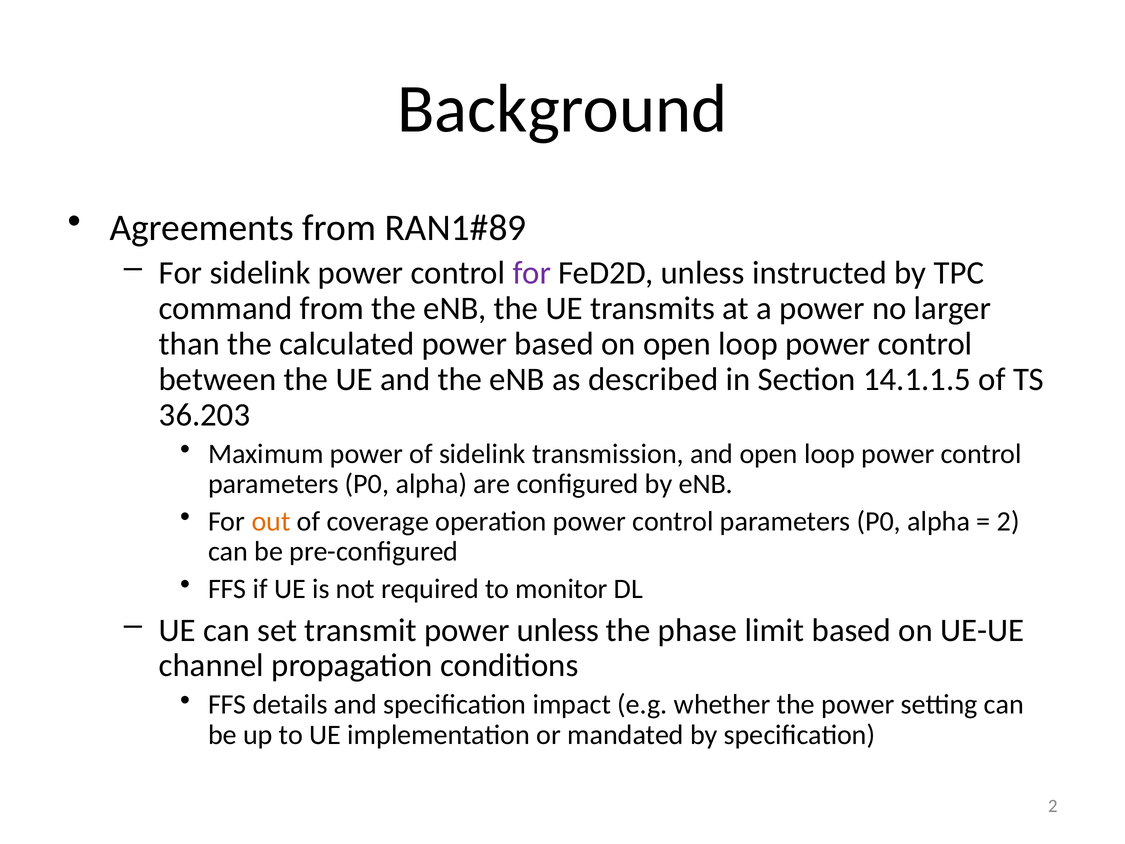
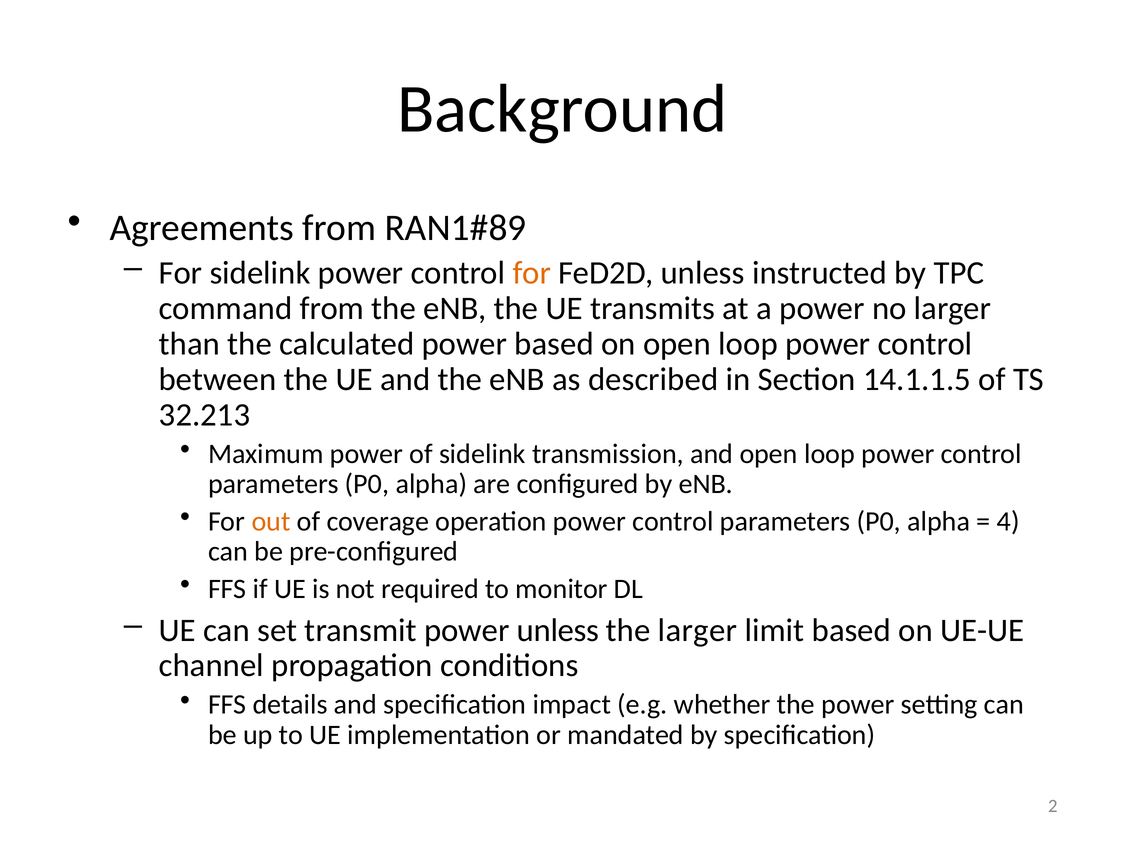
for at (532, 273) colour: purple -> orange
36.203: 36.203 -> 32.213
2 at (1008, 521): 2 -> 4
the phase: phase -> larger
